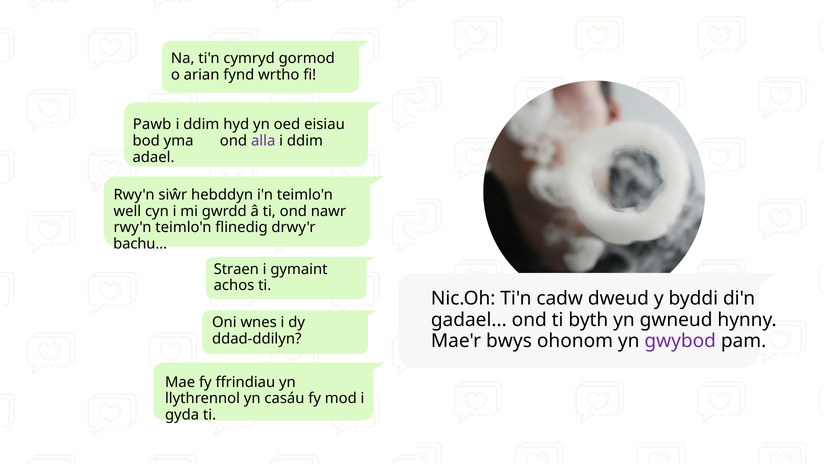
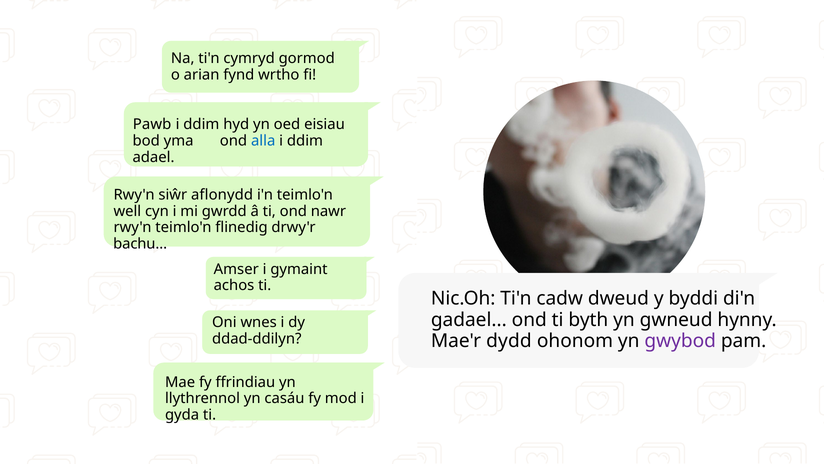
alla colour: purple -> blue
hebddyn: hebddyn -> aflonydd
Straen: Straen -> Amser
bwys: bwys -> dydd
